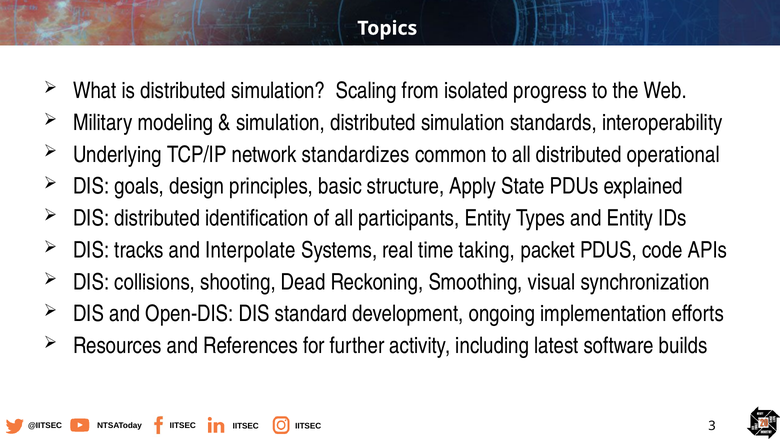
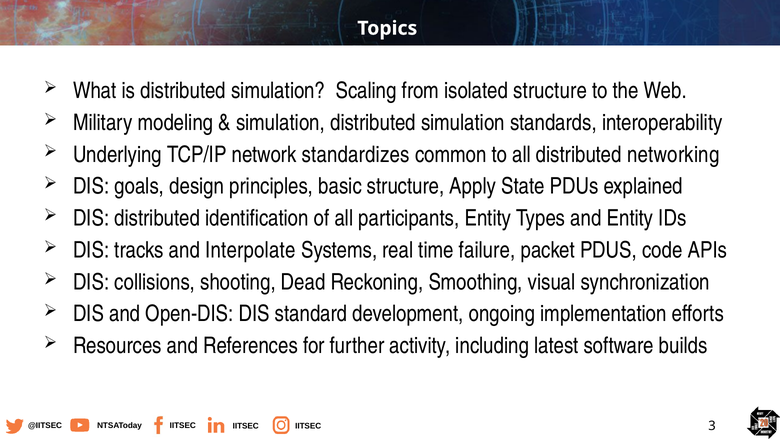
isolated progress: progress -> structure
operational: operational -> networking
taking: taking -> failure
